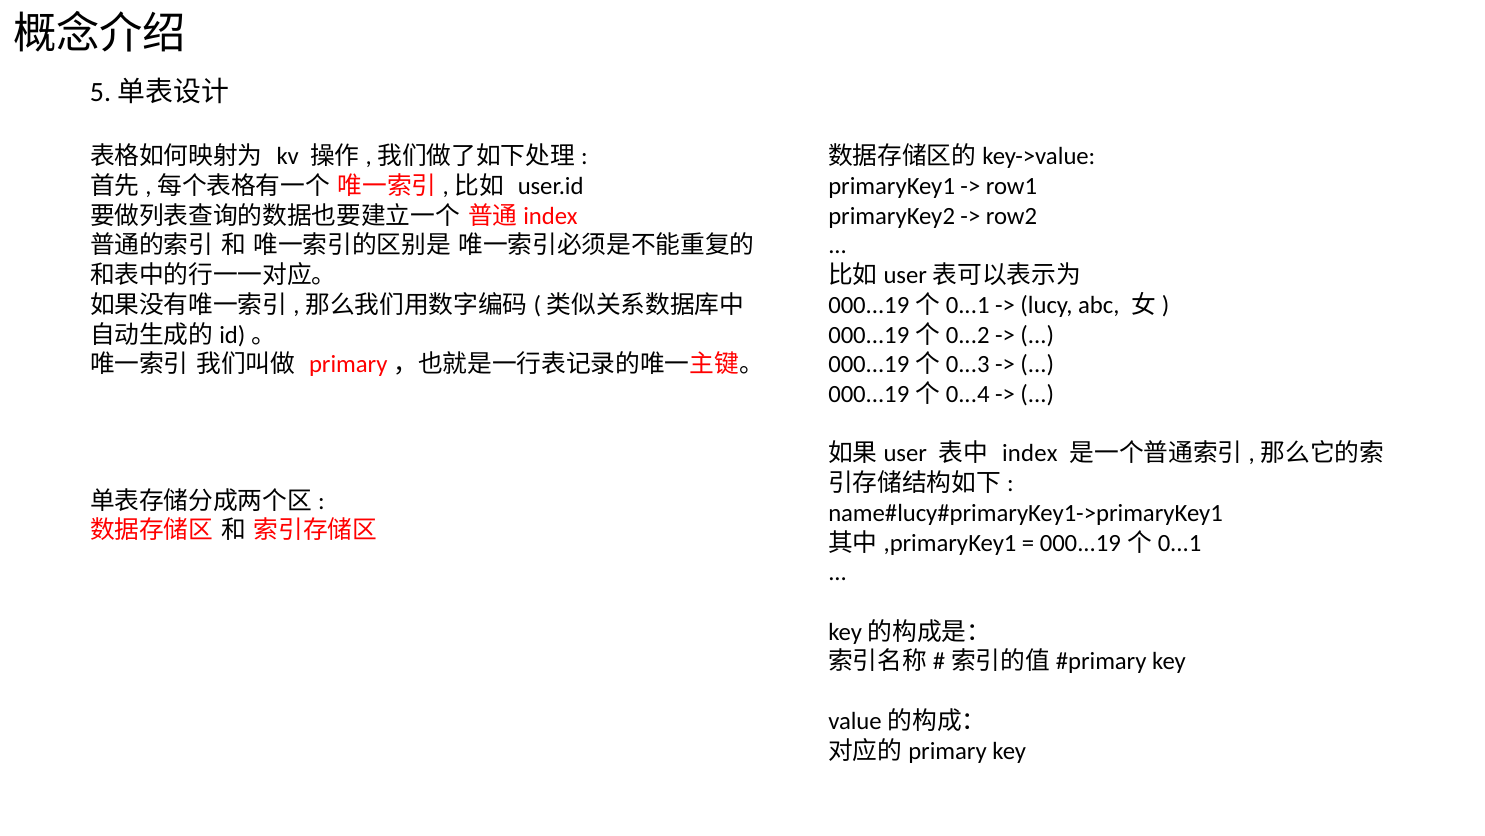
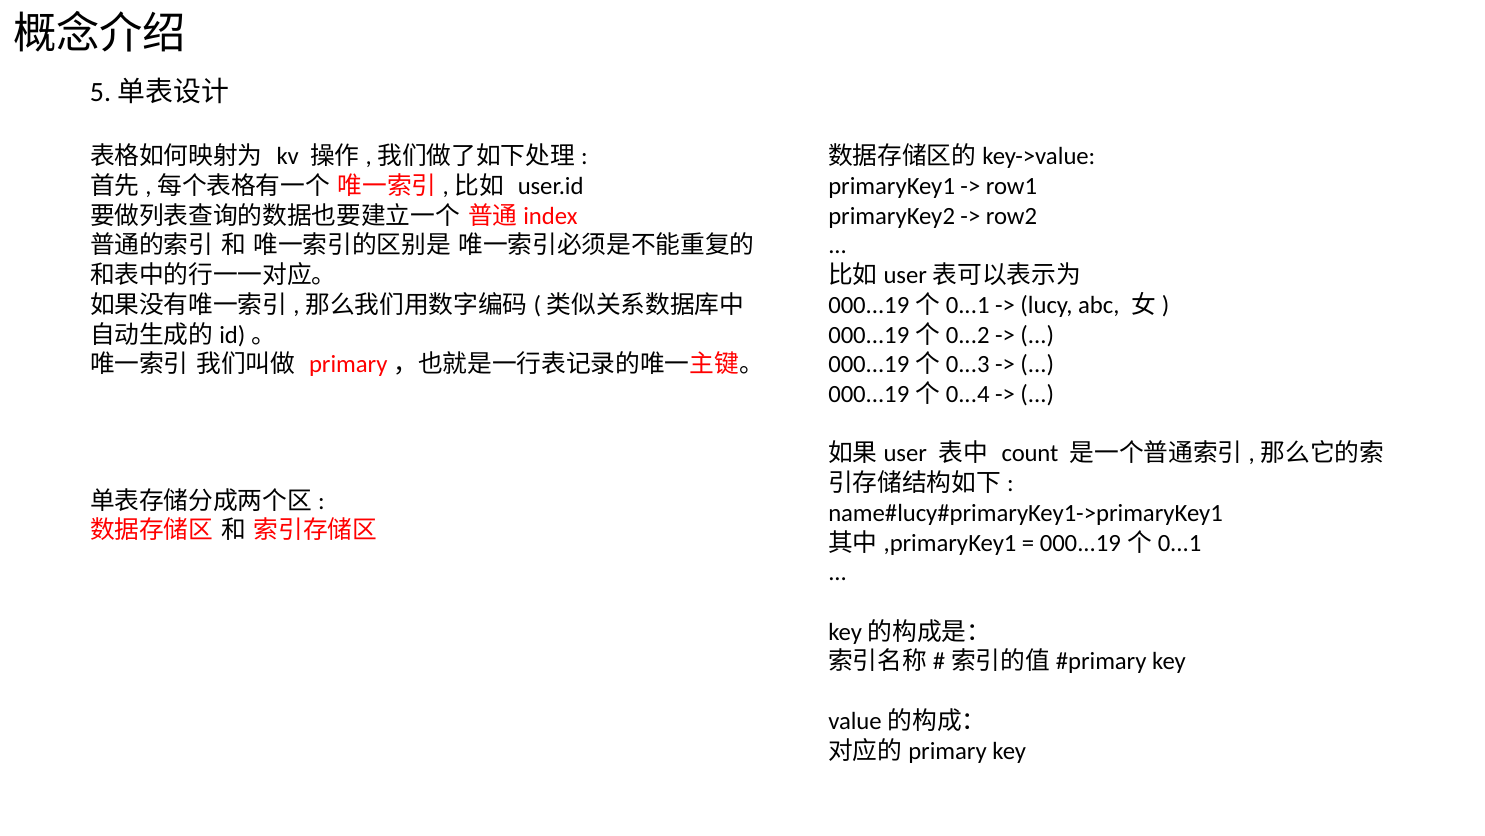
index: index -> count
